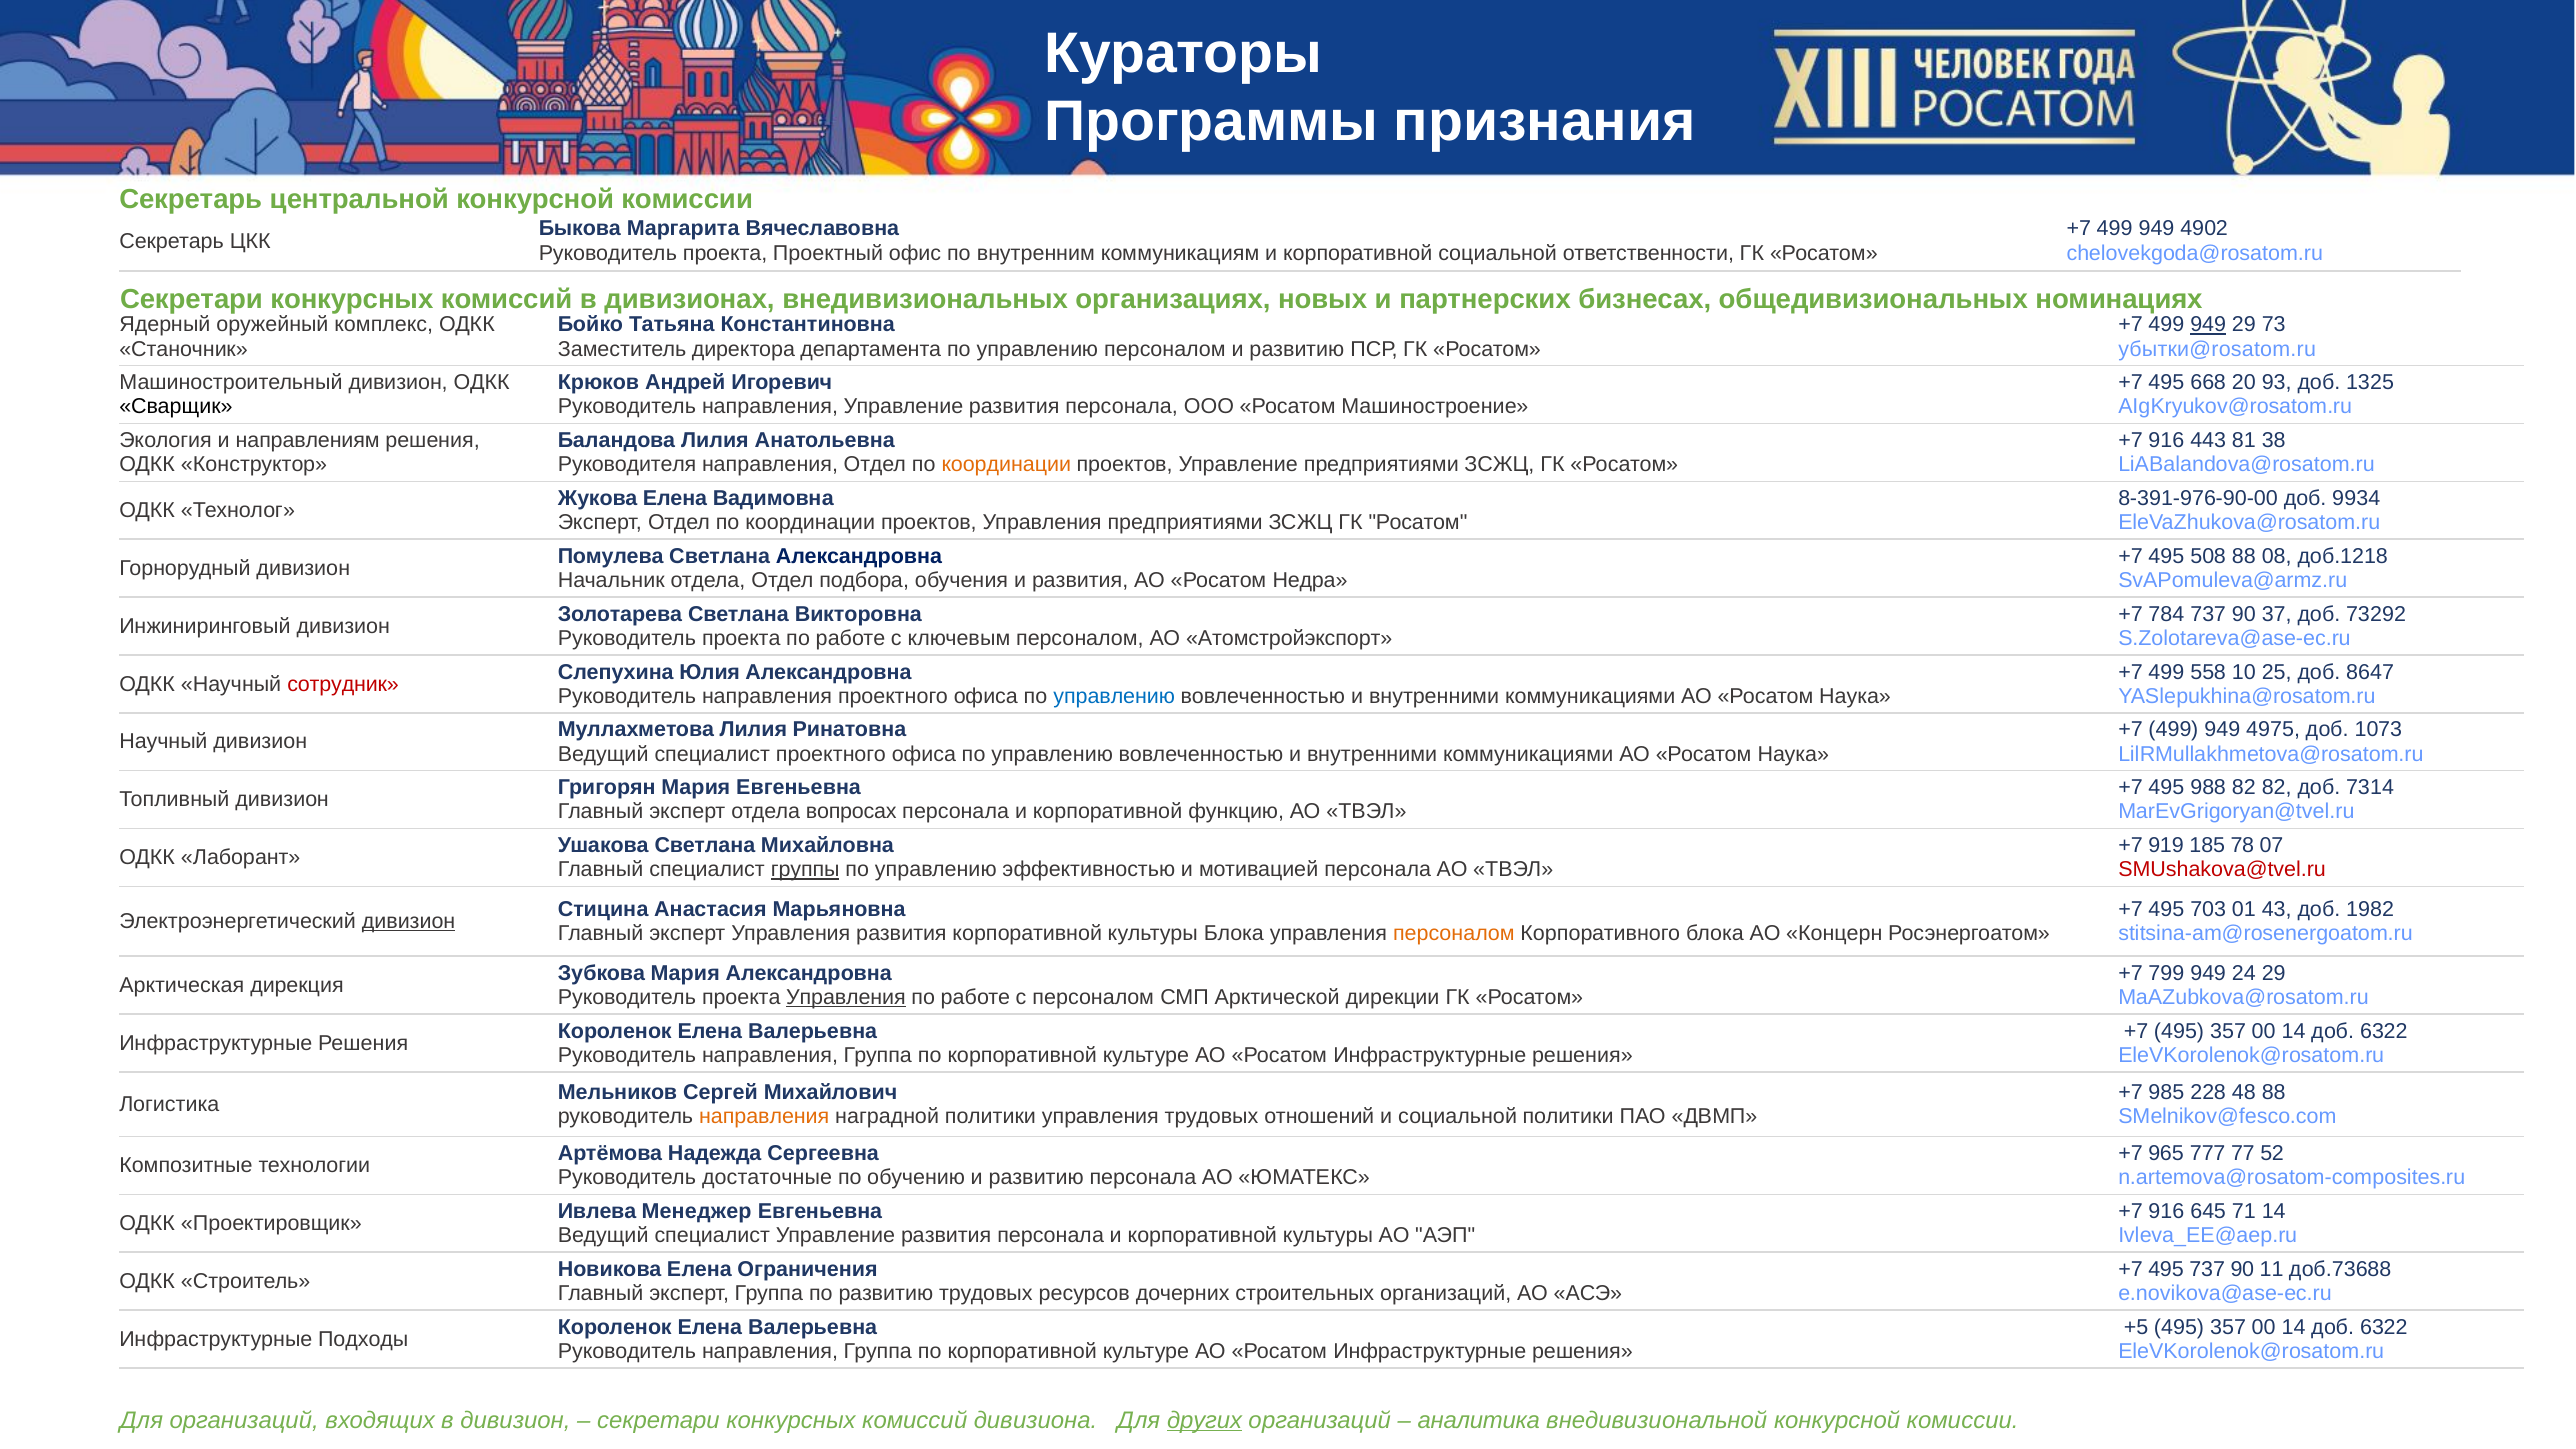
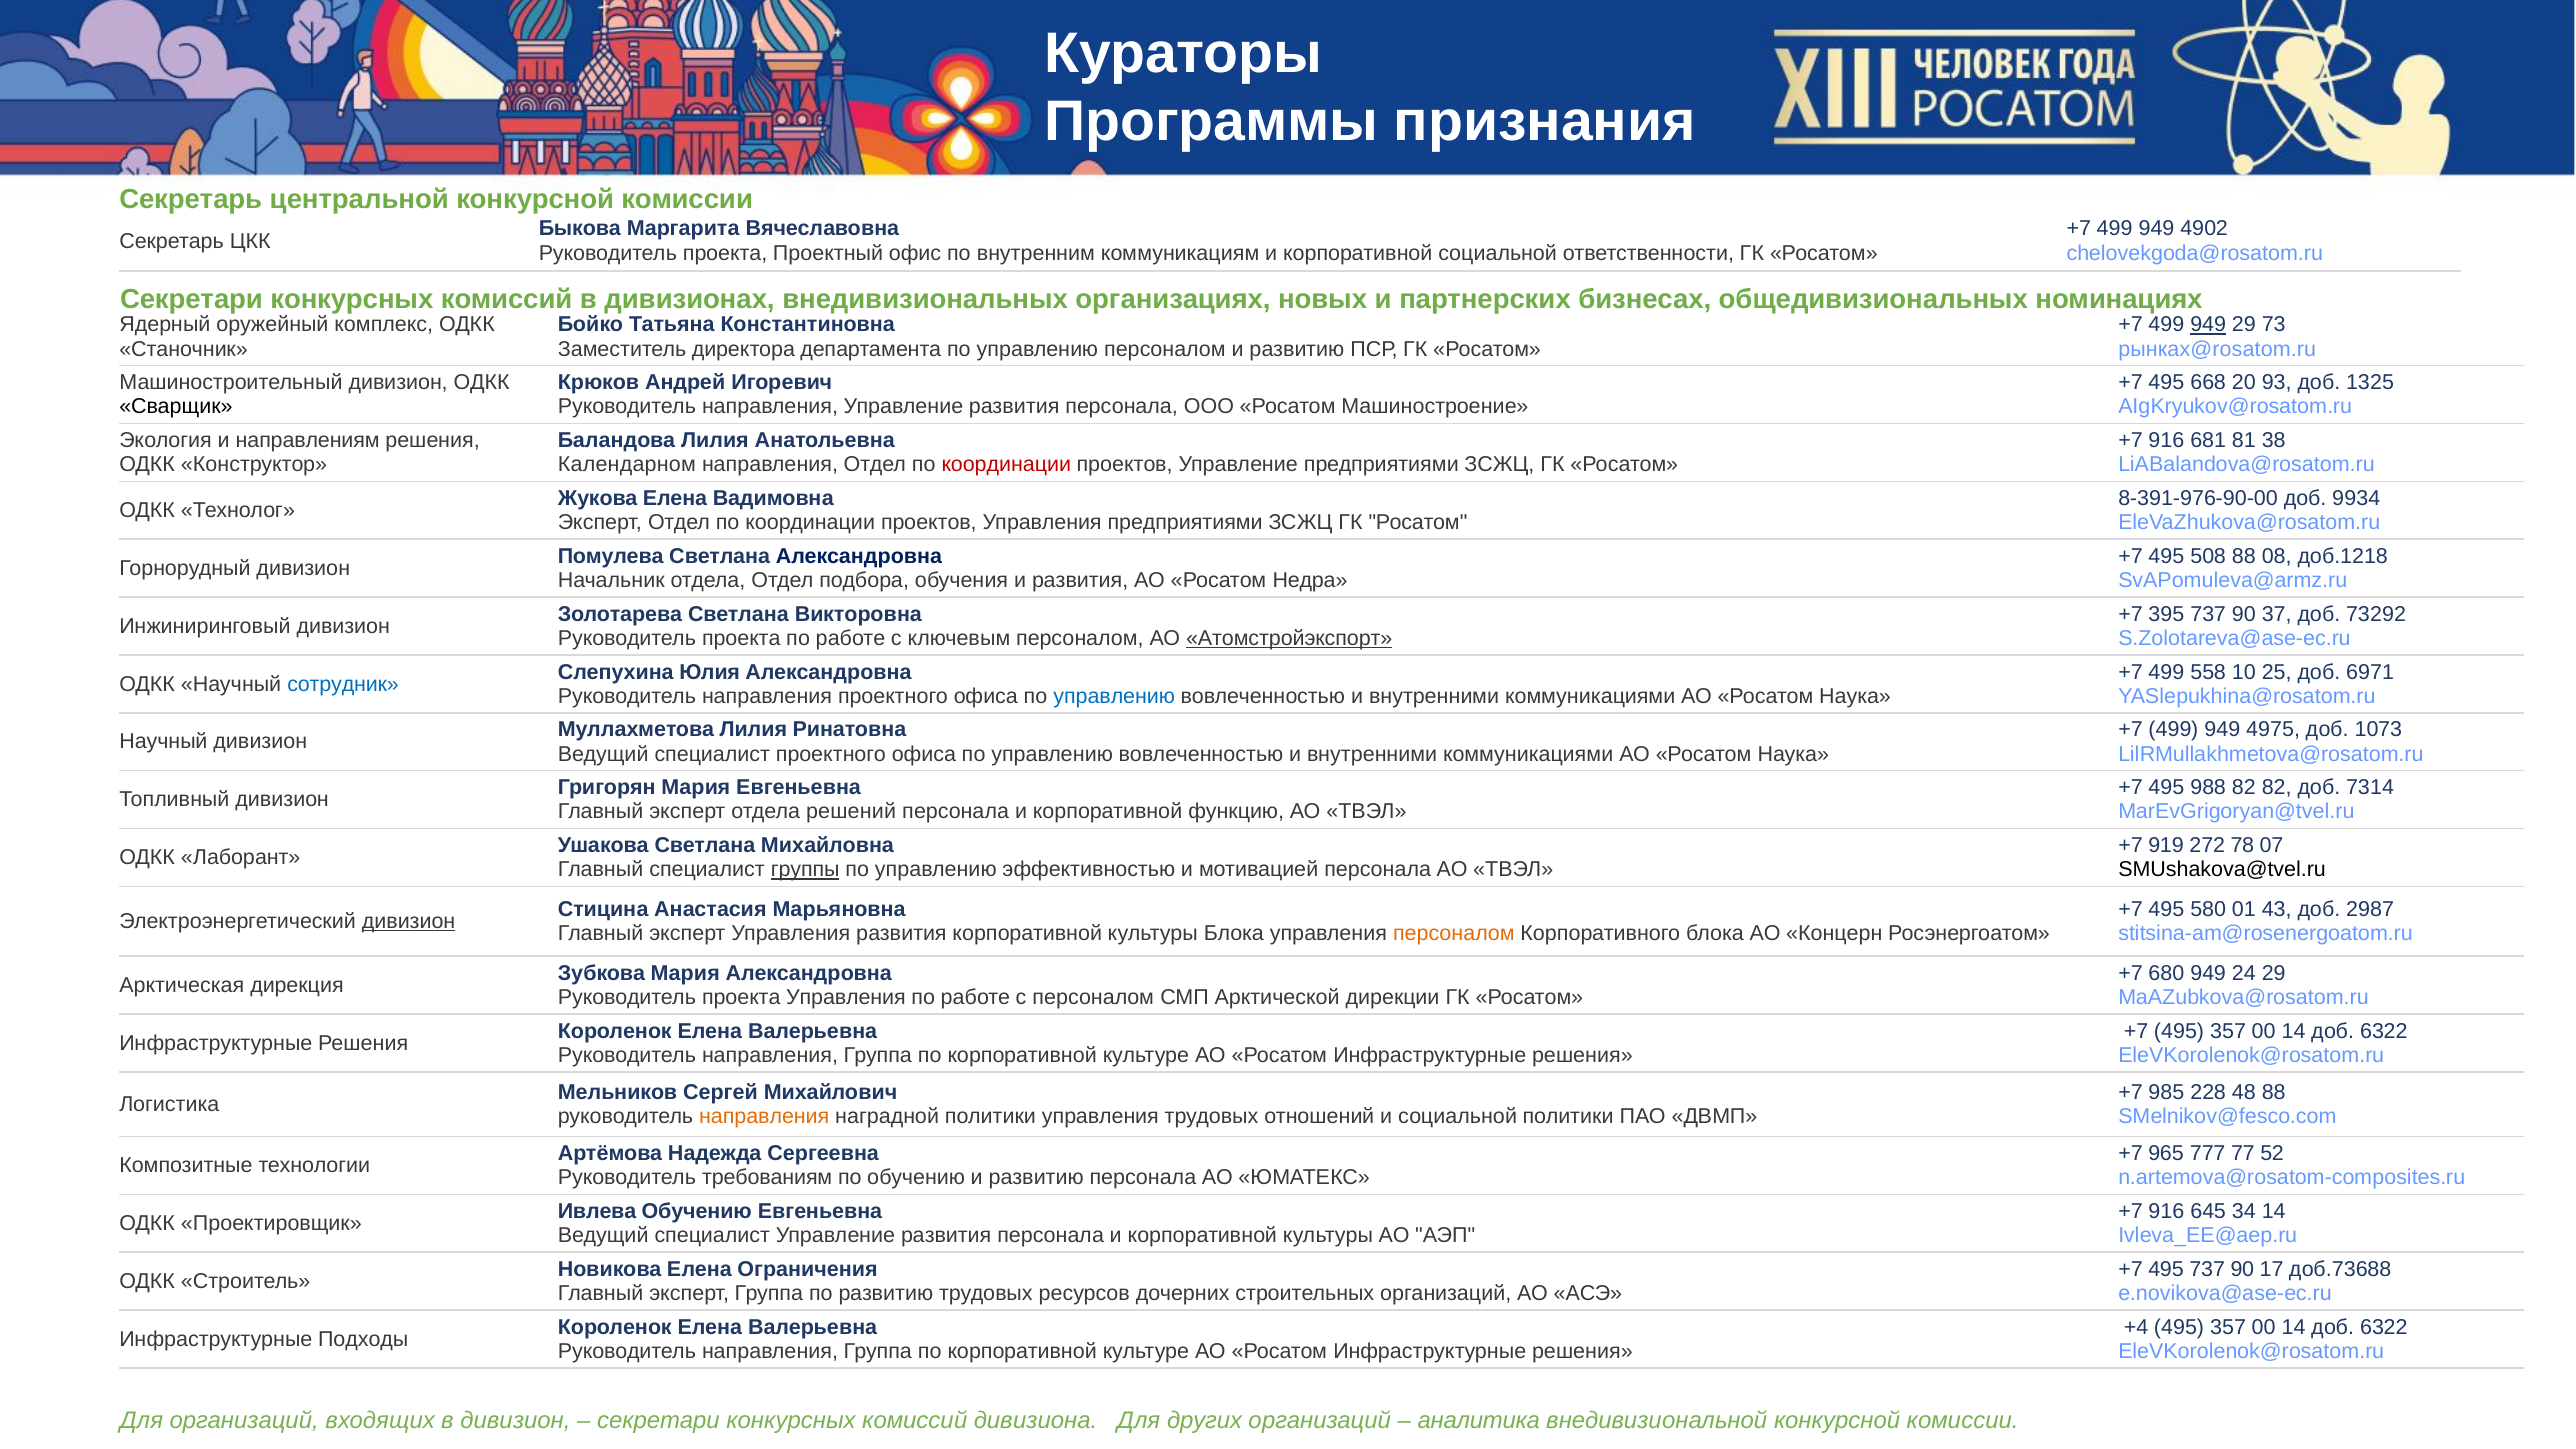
убытки@rosatom.ru: убытки@rosatom.ru -> рынках@rosatom.ru
443: 443 -> 681
Руководителя: Руководителя -> Календарном
координации at (1006, 465) colour: orange -> red
784: 784 -> 395
Атомстройэкспорт underline: none -> present
8647: 8647 -> 6971
сотрудник colour: red -> blue
вопросах: вопросах -> решений
185: 185 -> 272
SMUshakova@tvel.ru colour: red -> black
703: 703 -> 580
1982: 1982 -> 2987
799: 799 -> 680
Управления at (846, 997) underline: present -> none
достаточные: достаточные -> требованиям
Ивлева Менеджер: Менеджер -> Обучению
71: 71 -> 34
11: 11 -> 17
+5: +5 -> +4
других underline: present -> none
